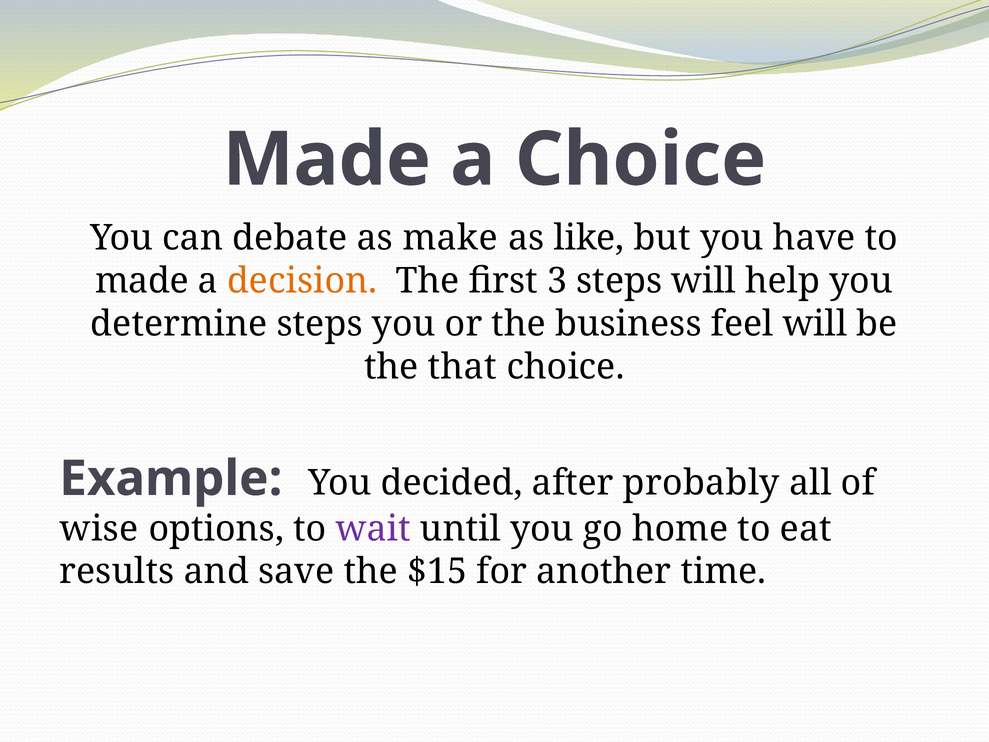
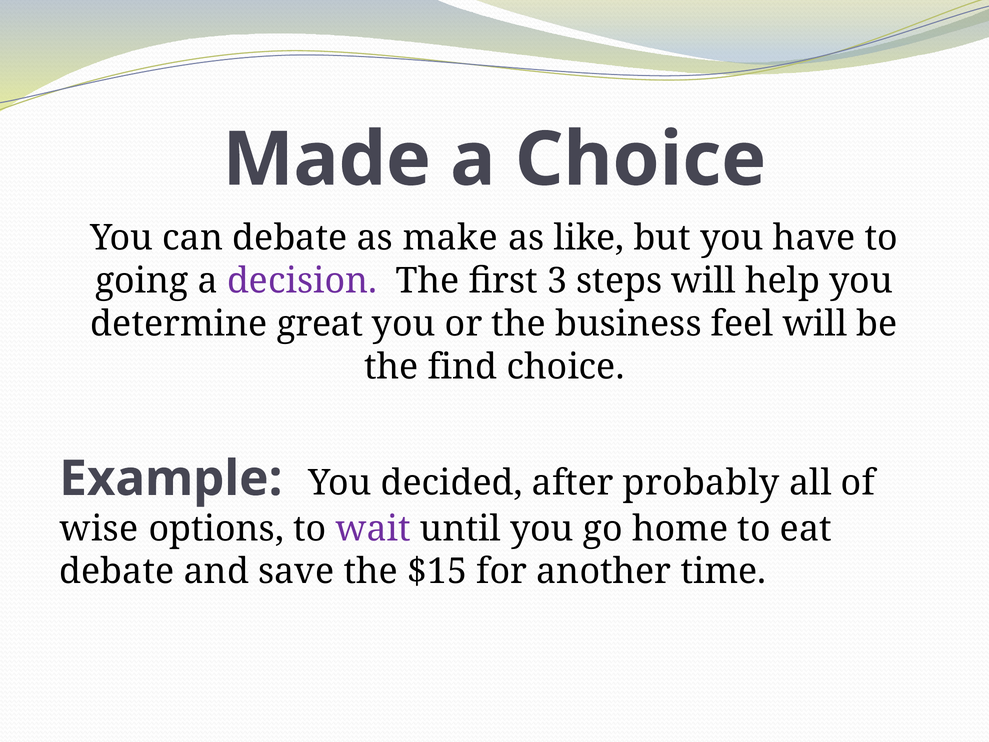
made at (142, 281): made -> going
decision colour: orange -> purple
determine steps: steps -> great
that: that -> find
results at (117, 571): results -> debate
